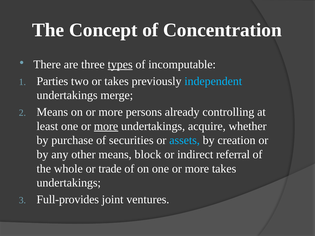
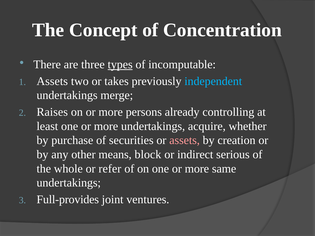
Parties at (52, 81): Parties -> Assets
Means at (52, 112): Means -> Raises
more at (106, 126) underline: present -> none
assets at (185, 140) colour: light blue -> pink
referral: referral -> serious
trade: trade -> refer
more takes: takes -> same
